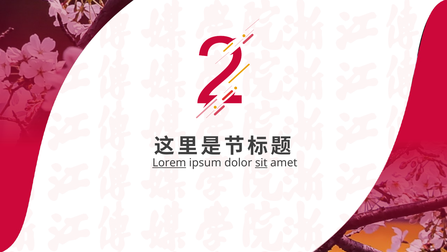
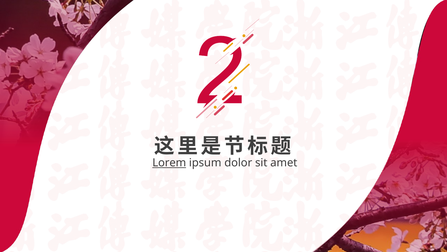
sit underline: present -> none
